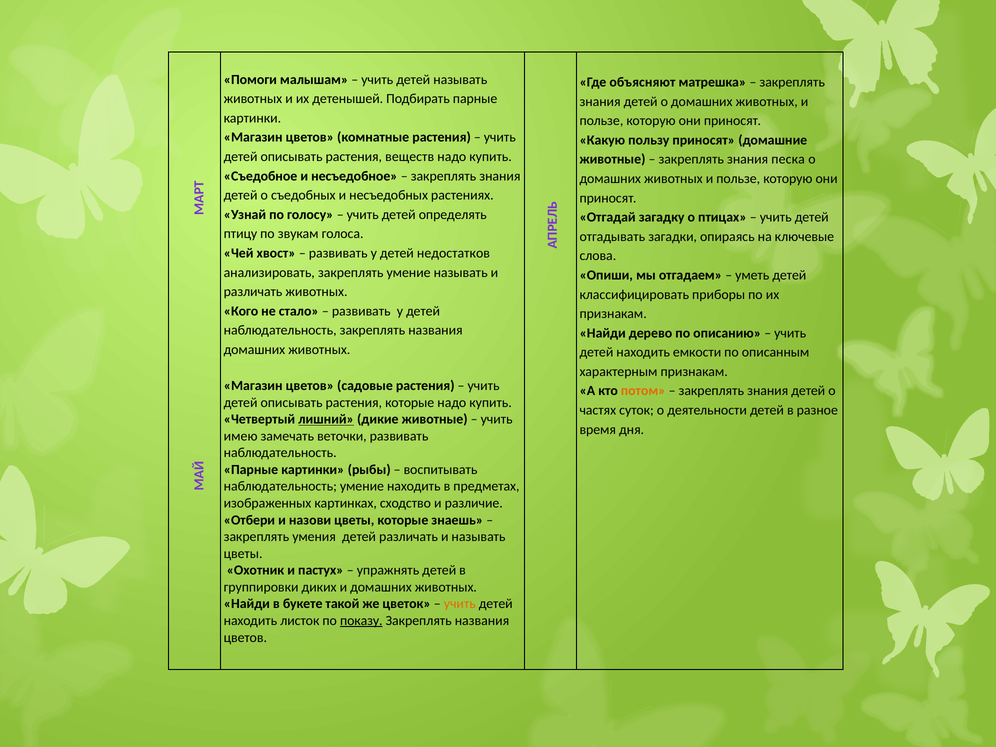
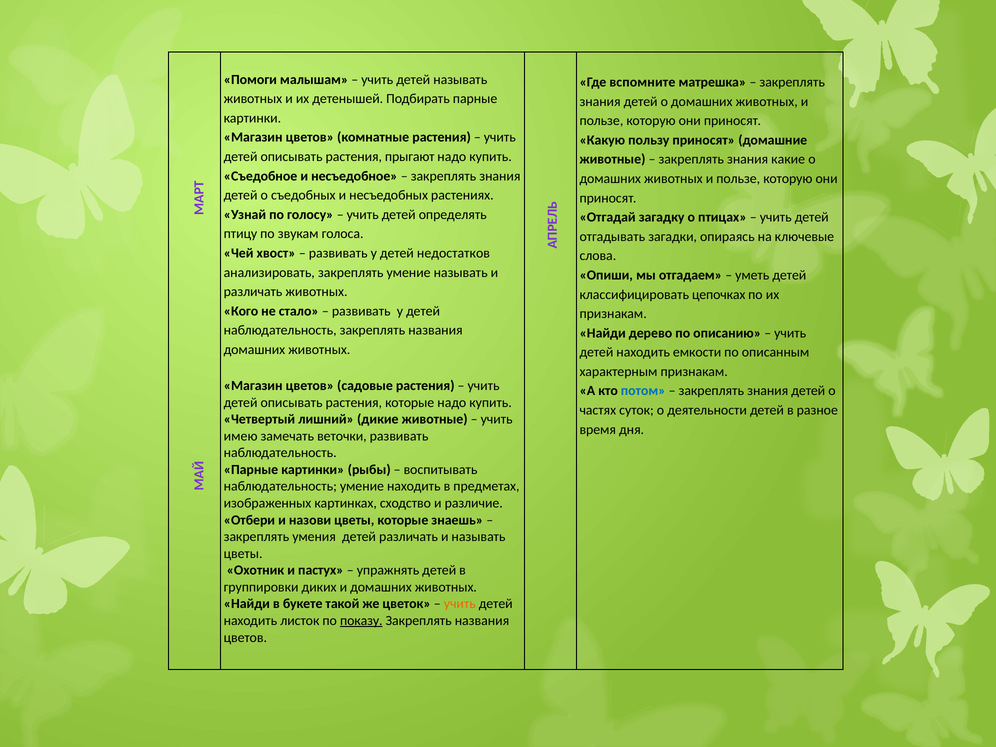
объясняют: объясняют -> вспомните
веществ: веществ -> прыгают
песка: песка -> какие
приборы: приборы -> цепочках
потом colour: orange -> blue
лишний underline: present -> none
